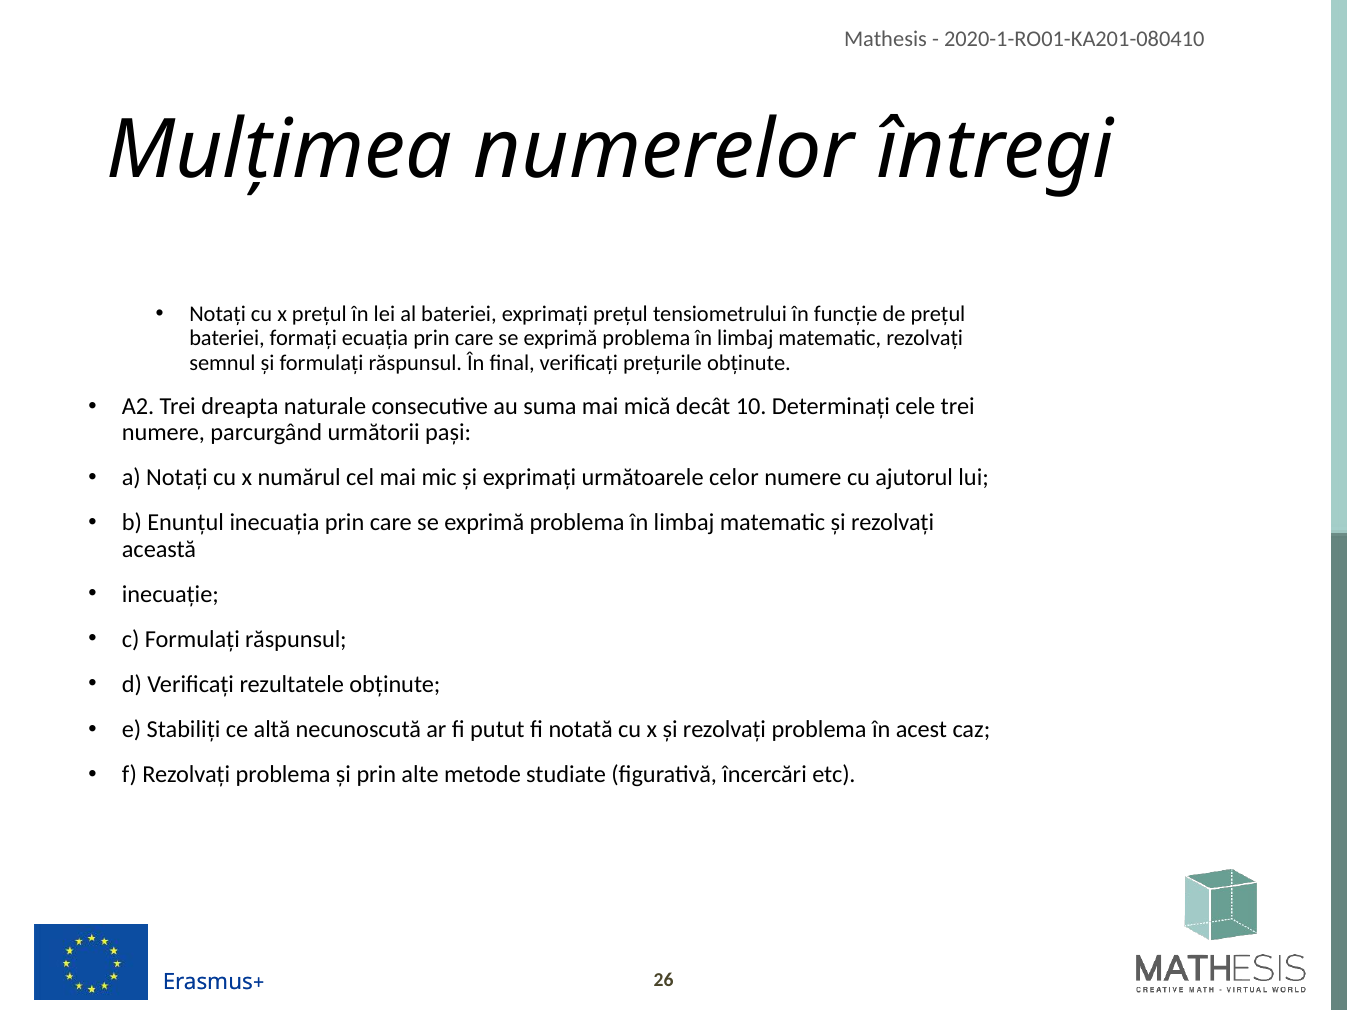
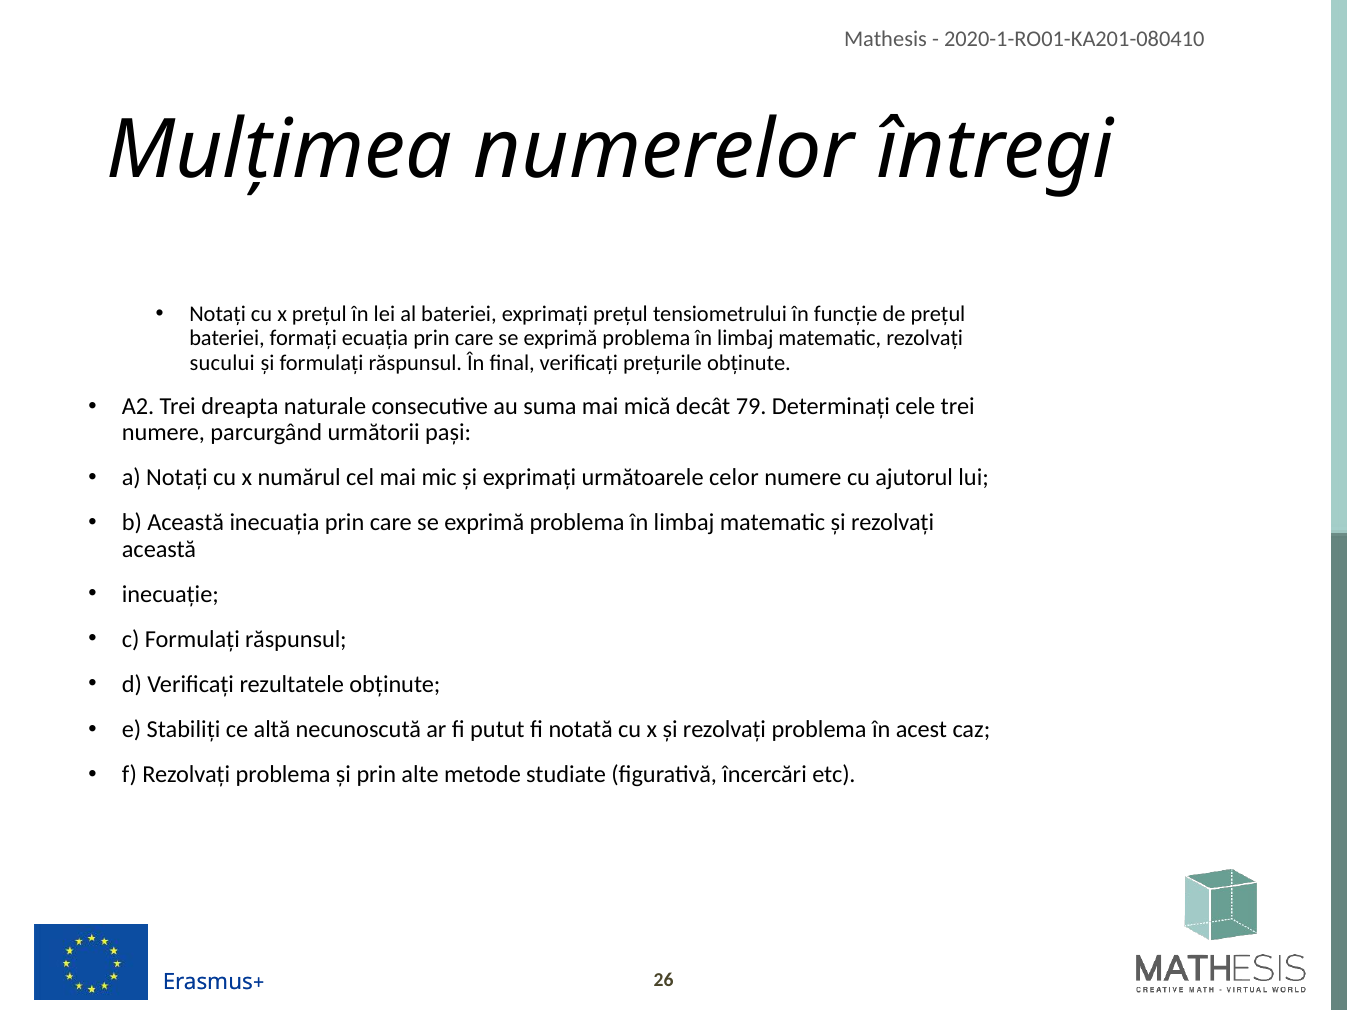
semnul: semnul -> sucului
10: 10 -> 79
b Enunțul: Enunțul -> Această
